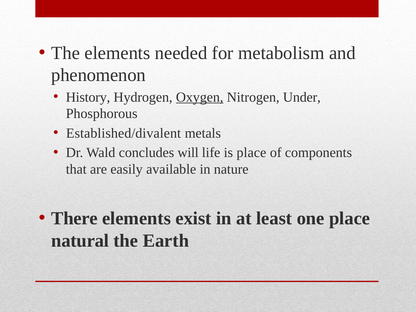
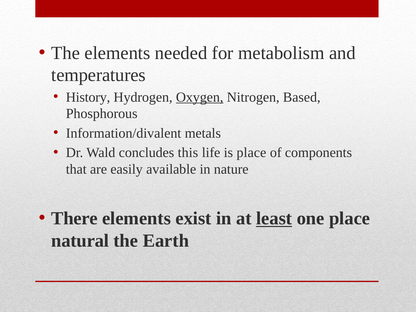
phenomenon: phenomenon -> temperatures
Under: Under -> Based
Established/divalent: Established/divalent -> Information/divalent
will: will -> this
least underline: none -> present
